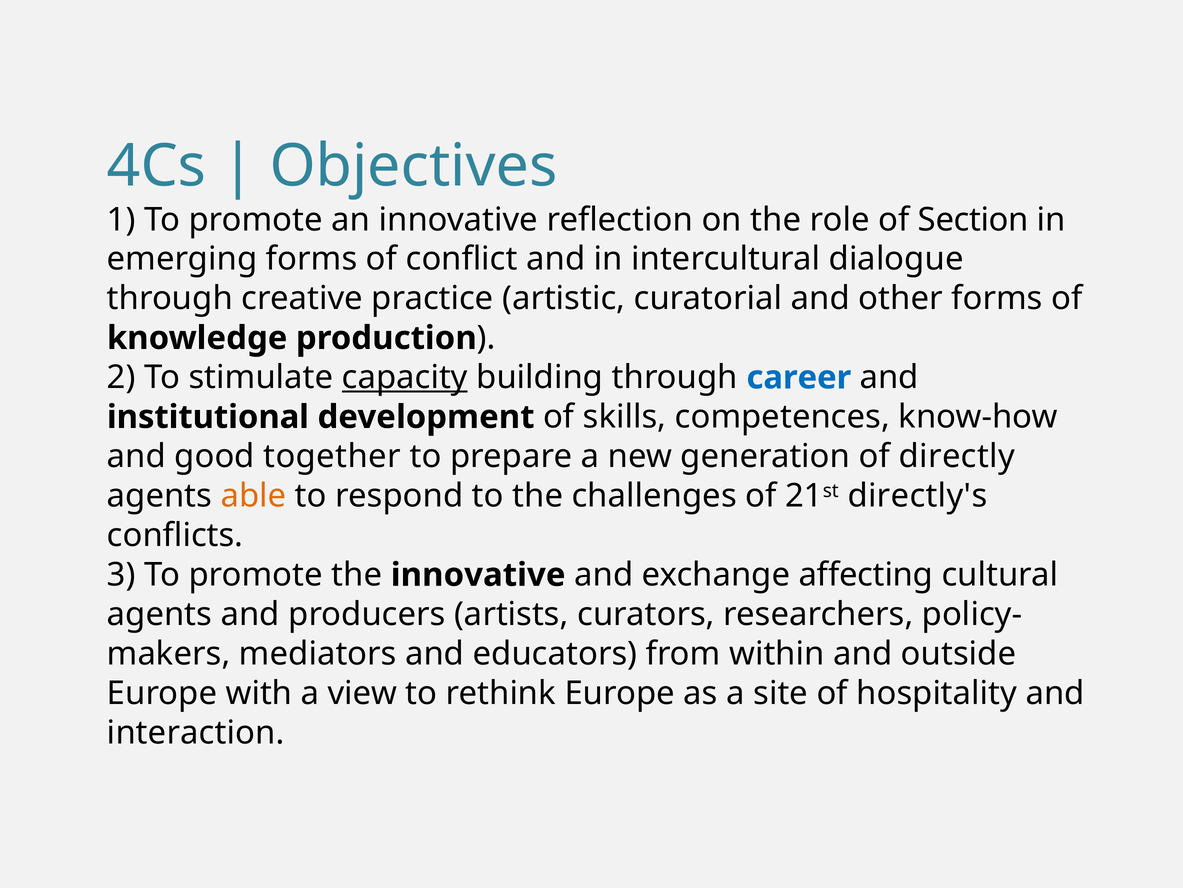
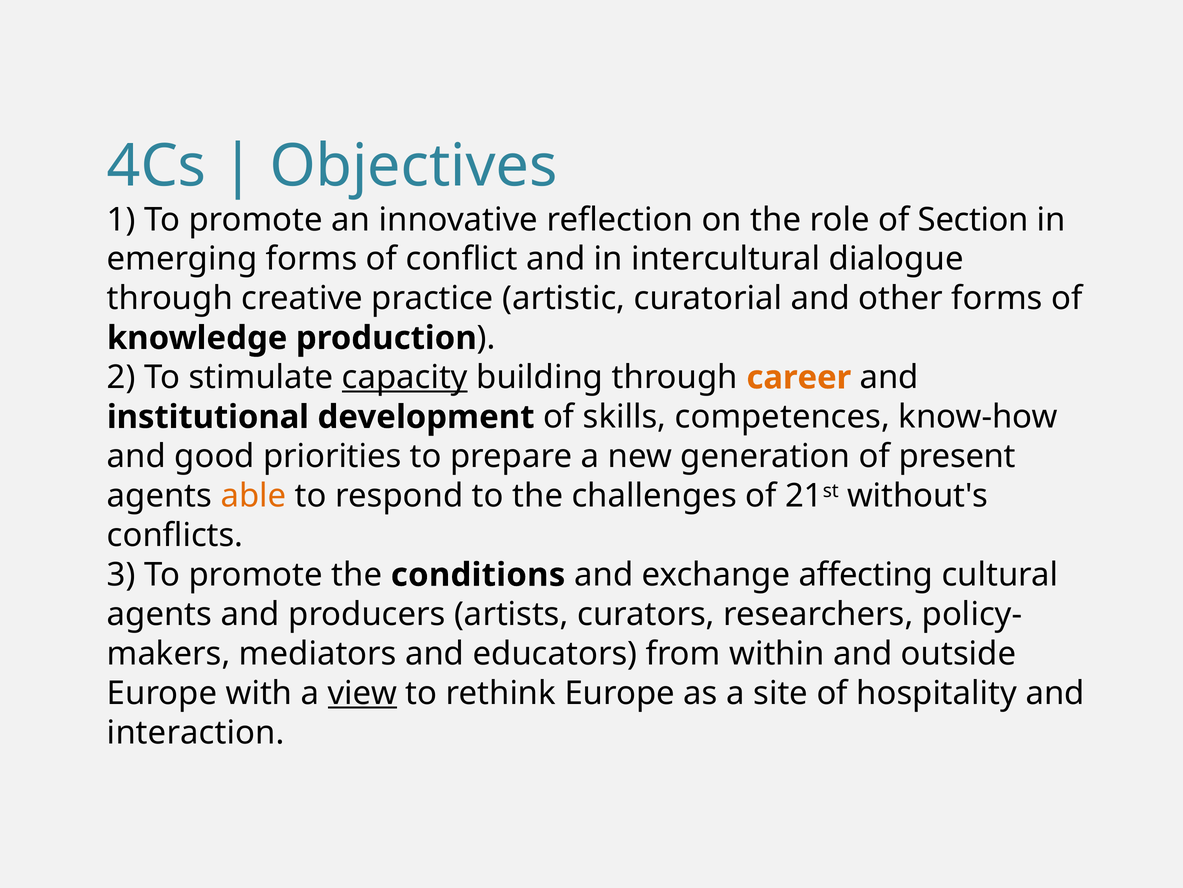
career colour: blue -> orange
together: together -> priorities
directly: directly -> present
directly's: directly's -> without's
the innovative: innovative -> conditions
view underline: none -> present
